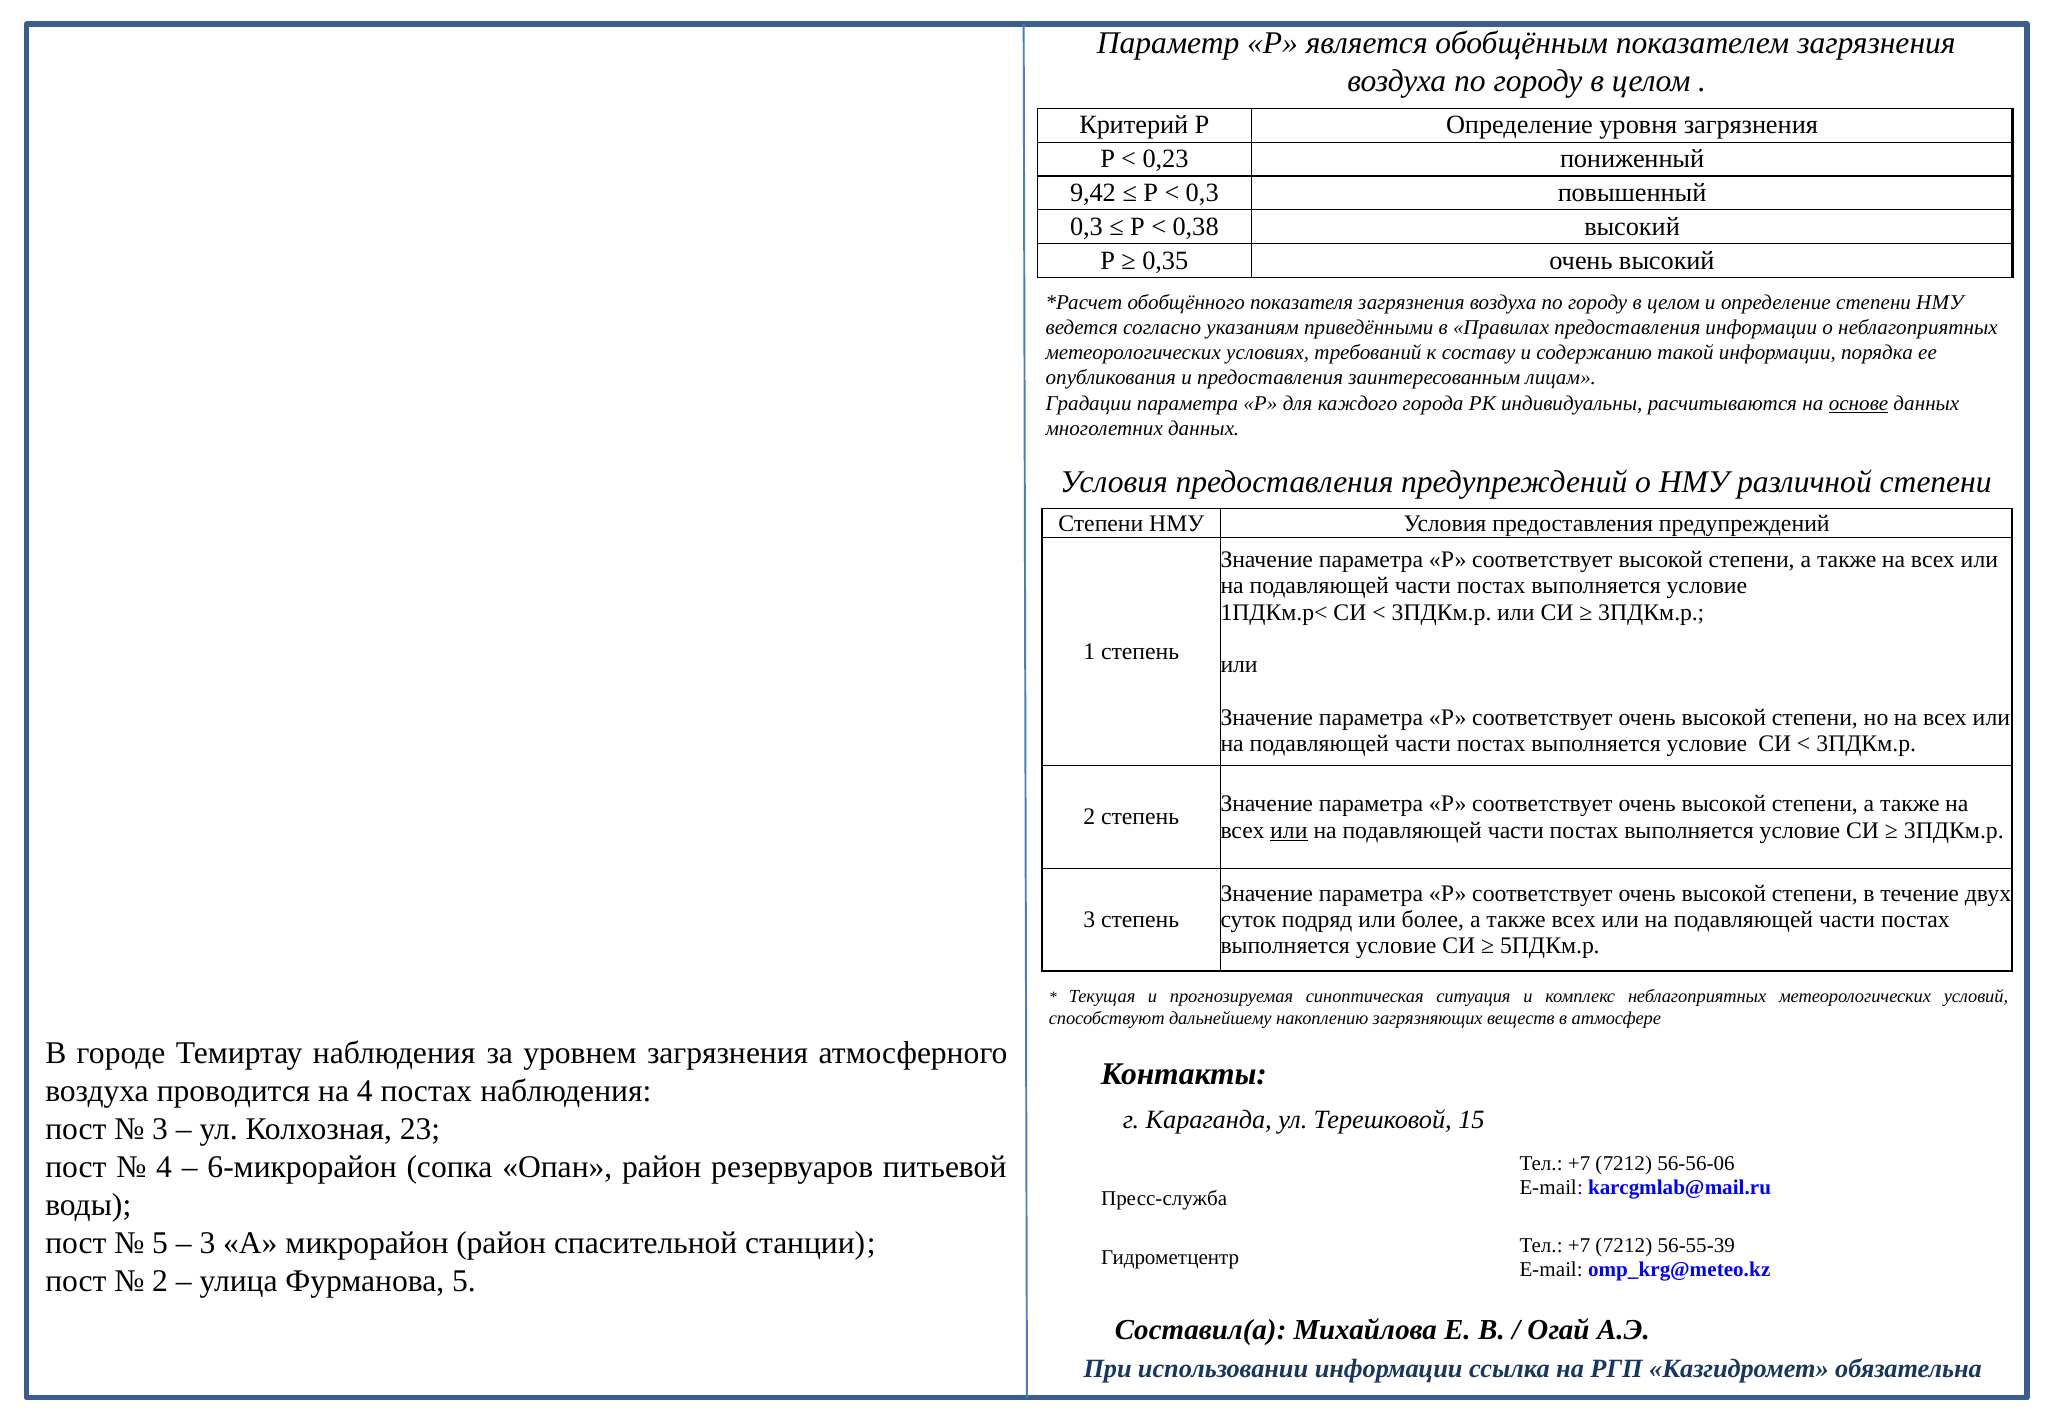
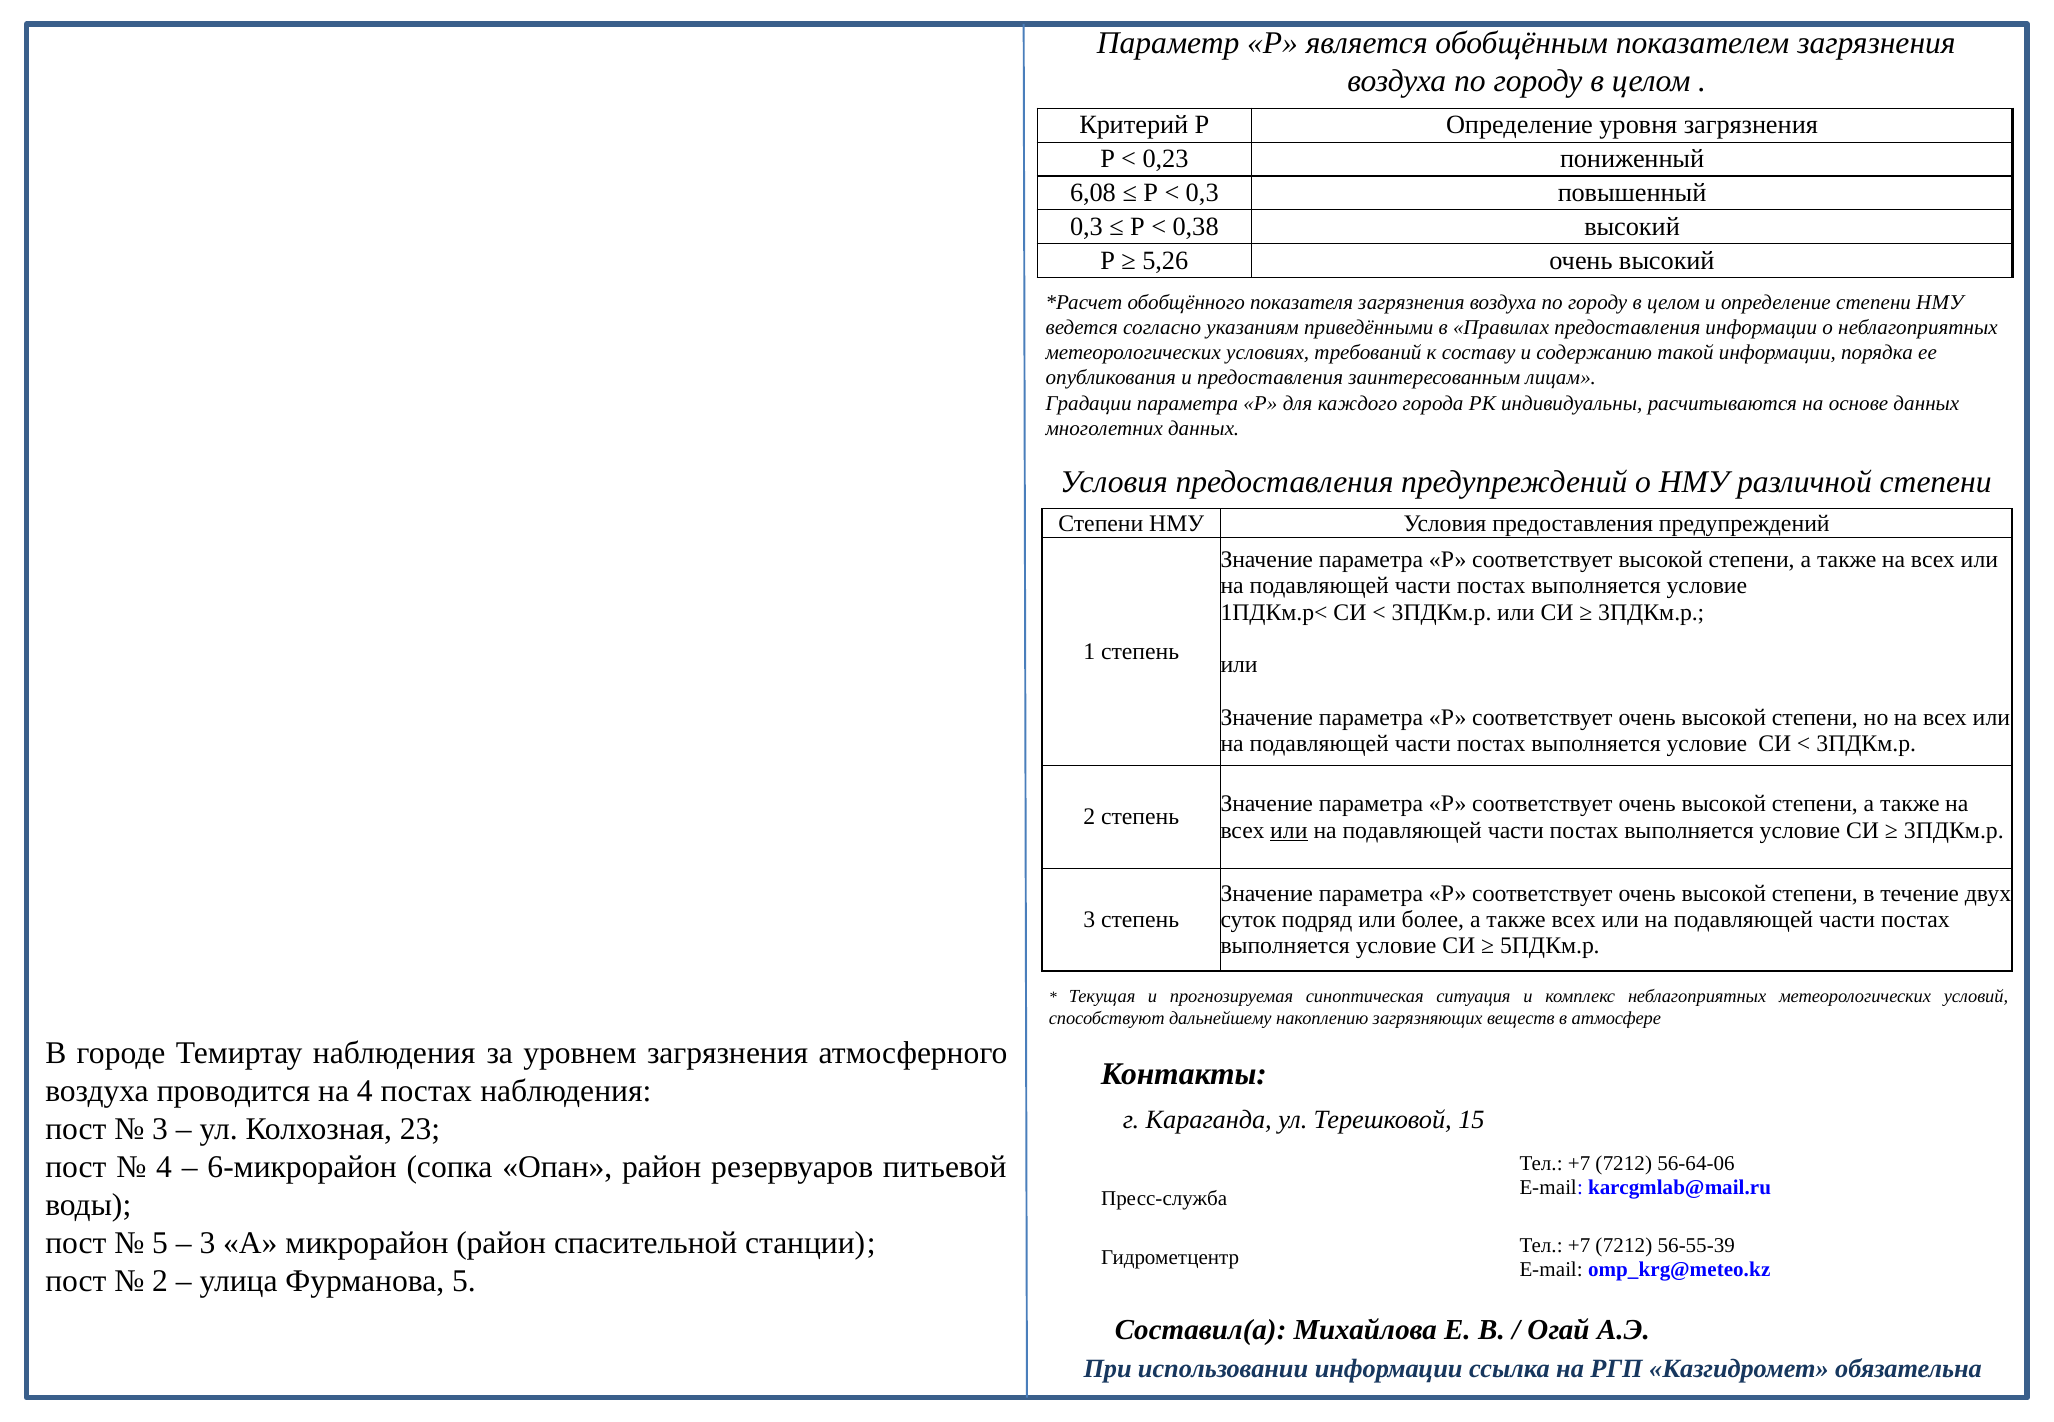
9,42: 9,42 -> 6,08
0,35: 0,35 -> 5,26
основе underline: present -> none
56-56-06: 56-56-06 -> 56-64-06
